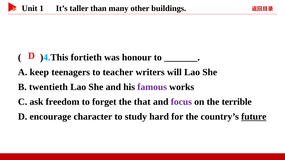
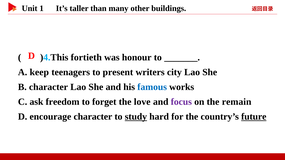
teacher: teacher -> present
will: will -> city
B twentieth: twentieth -> character
famous colour: purple -> blue
that: that -> love
terrible: terrible -> remain
study underline: none -> present
